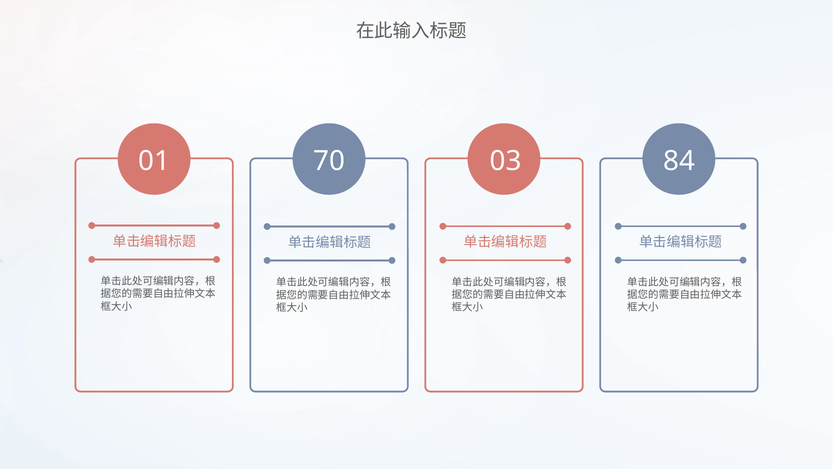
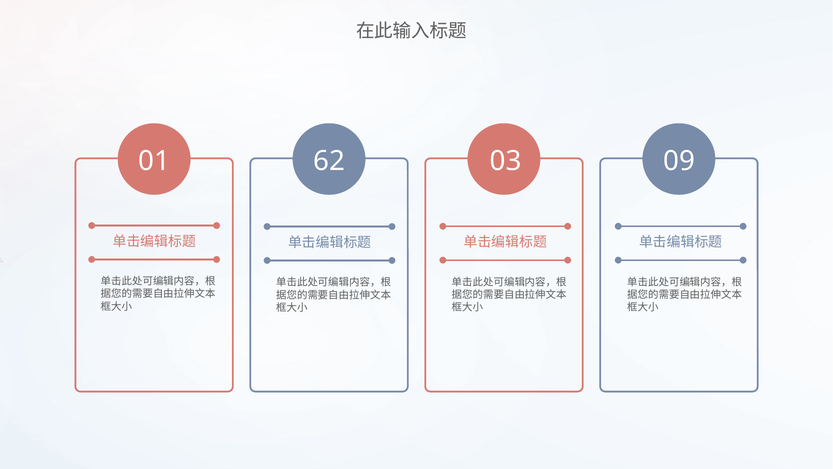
70: 70 -> 62
84: 84 -> 09
